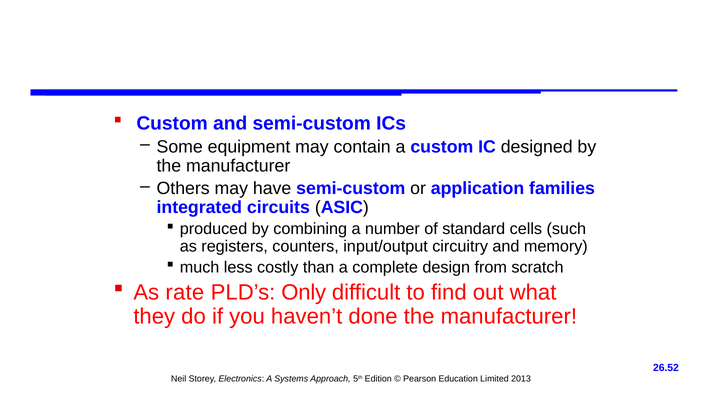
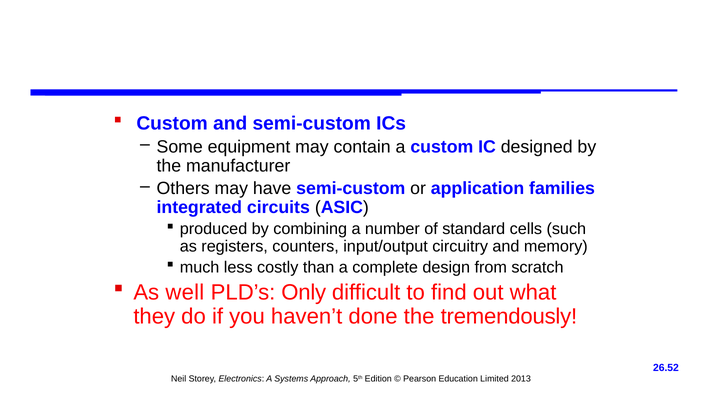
rate: rate -> well
done the manufacturer: manufacturer -> tremendously
